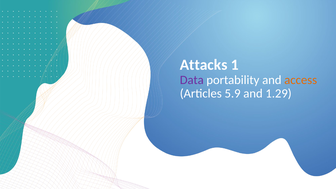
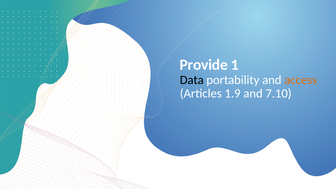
Attacks: Attacks -> Provide
Data colour: purple -> black
5.9: 5.9 -> 1.9
1.29: 1.29 -> 7.10
